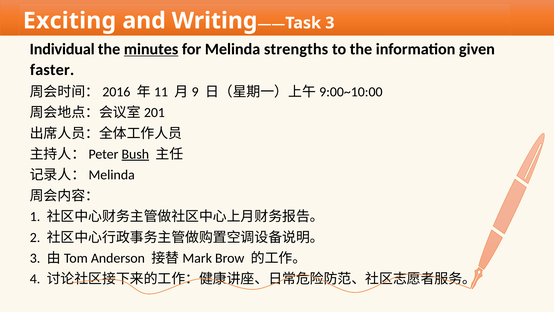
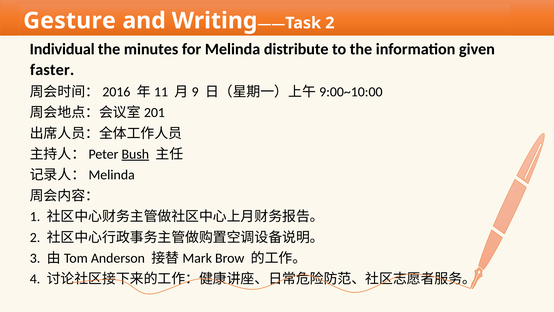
Exciting: Exciting -> Gesture
3 at (330, 23): 3 -> 2
minutes underline: present -> none
strengths: strengths -> distribute
